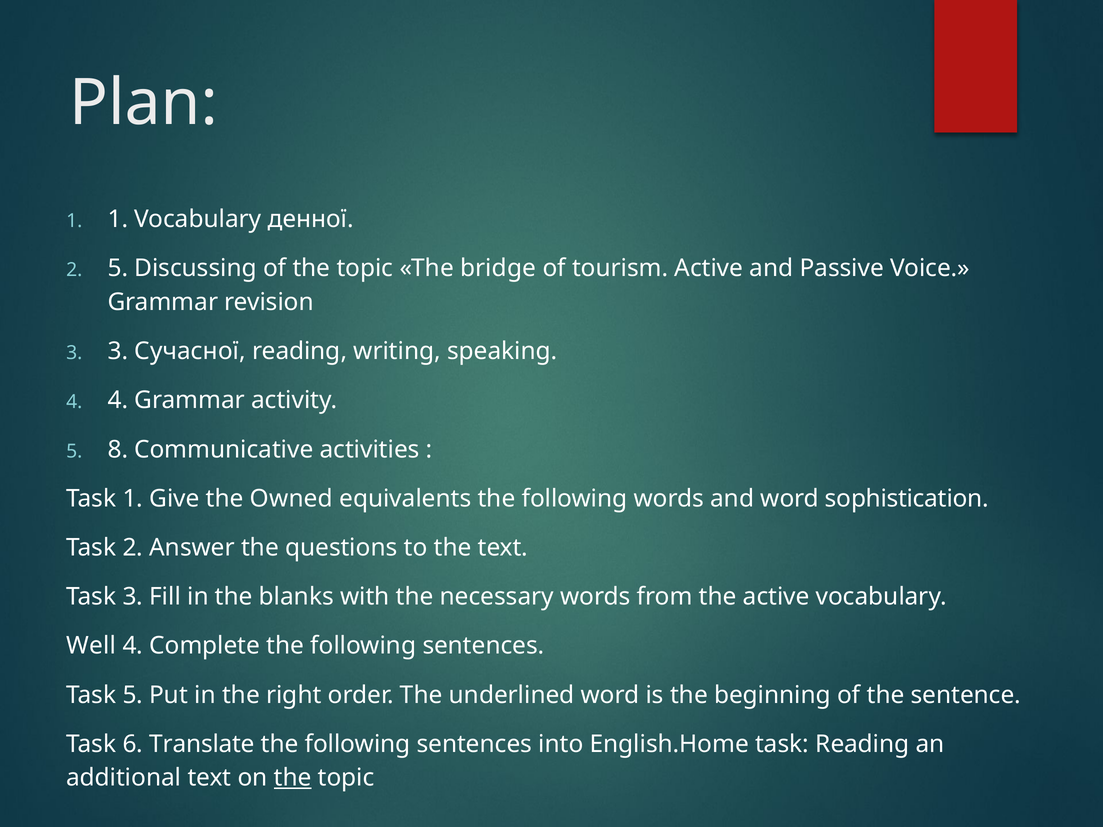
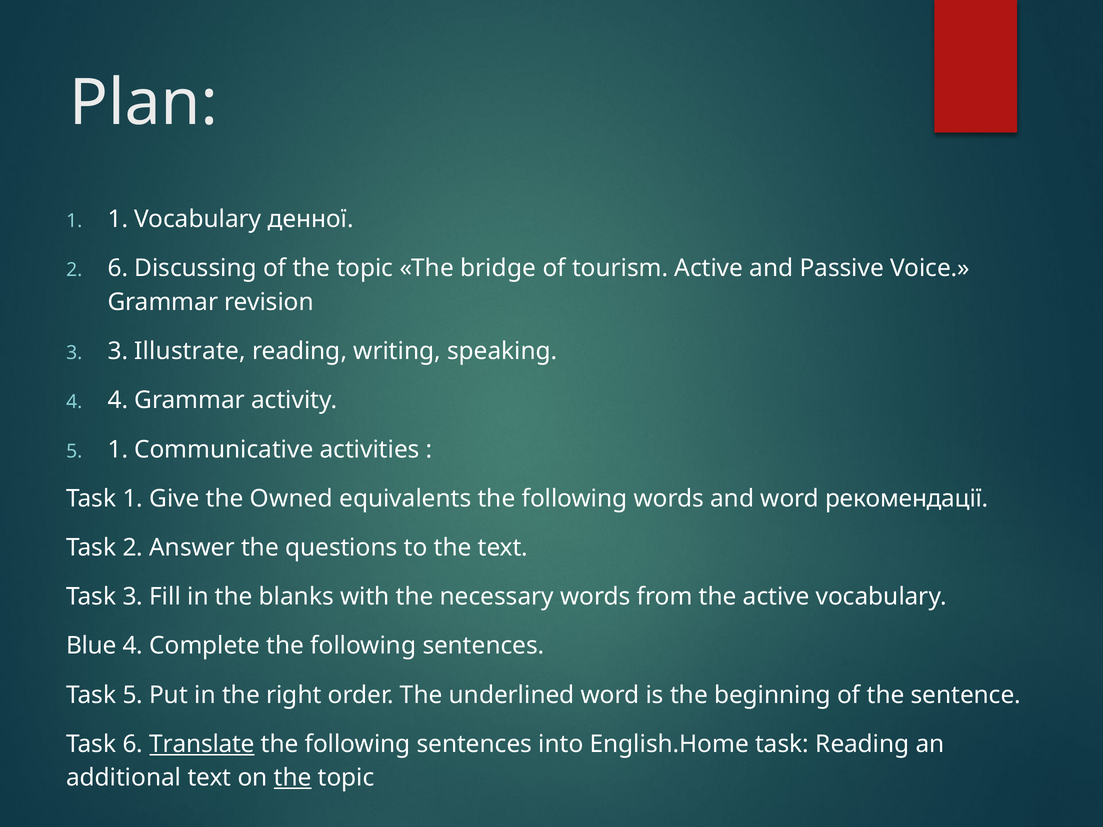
2 5: 5 -> 6
Сучасної: Сучасної -> Illustrate
5 8: 8 -> 1
sophistication: sophistication -> рекомендації
Well: Well -> Blue
Translate underline: none -> present
